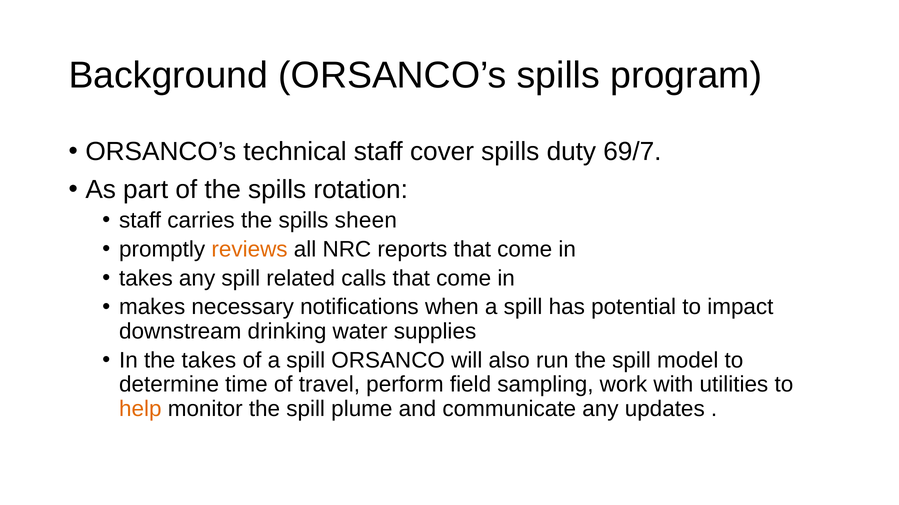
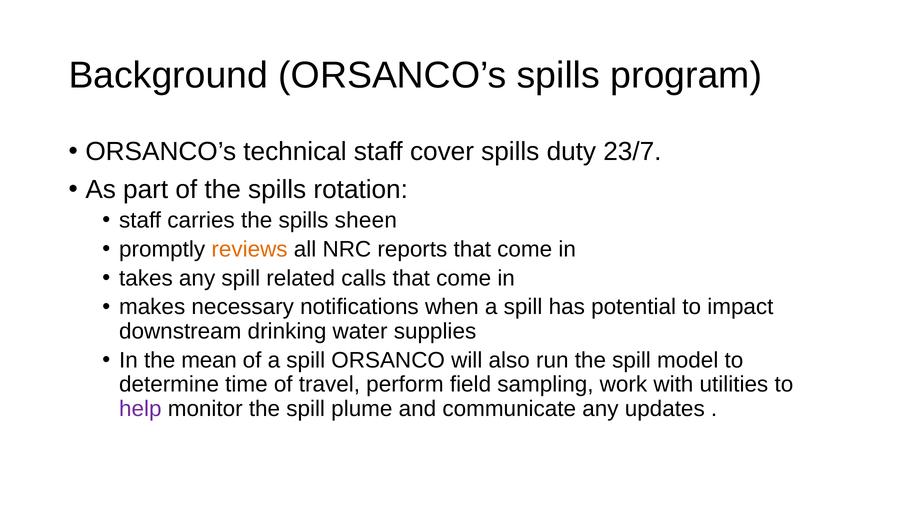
69/7: 69/7 -> 23/7
the takes: takes -> mean
help colour: orange -> purple
